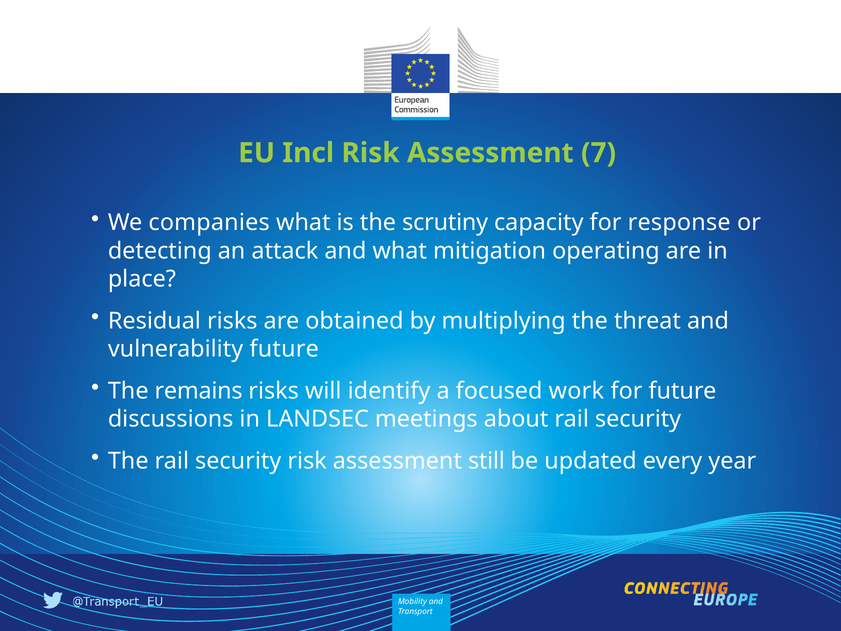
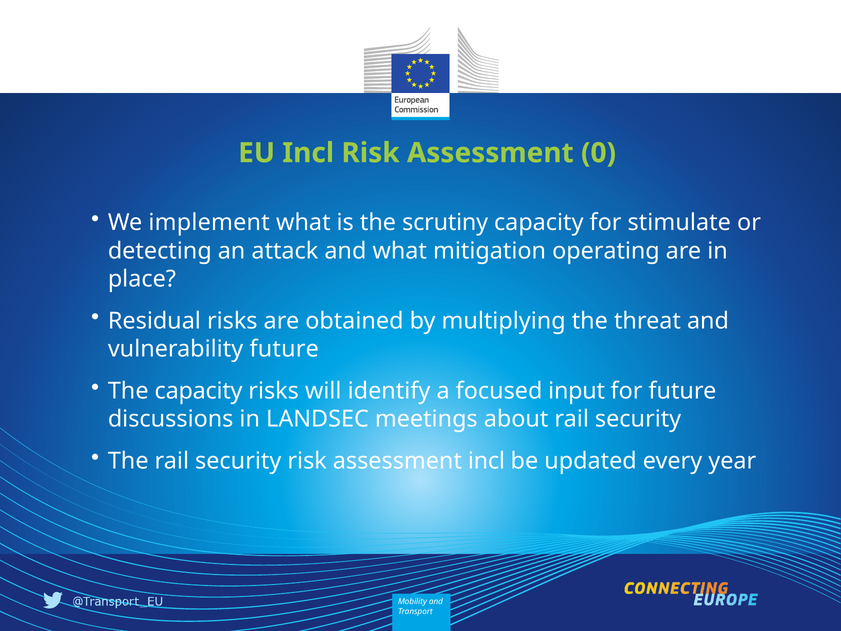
7: 7 -> 0
companies: companies -> implement
response: response -> stimulate
The remains: remains -> capacity
work: work -> input
assessment still: still -> incl
